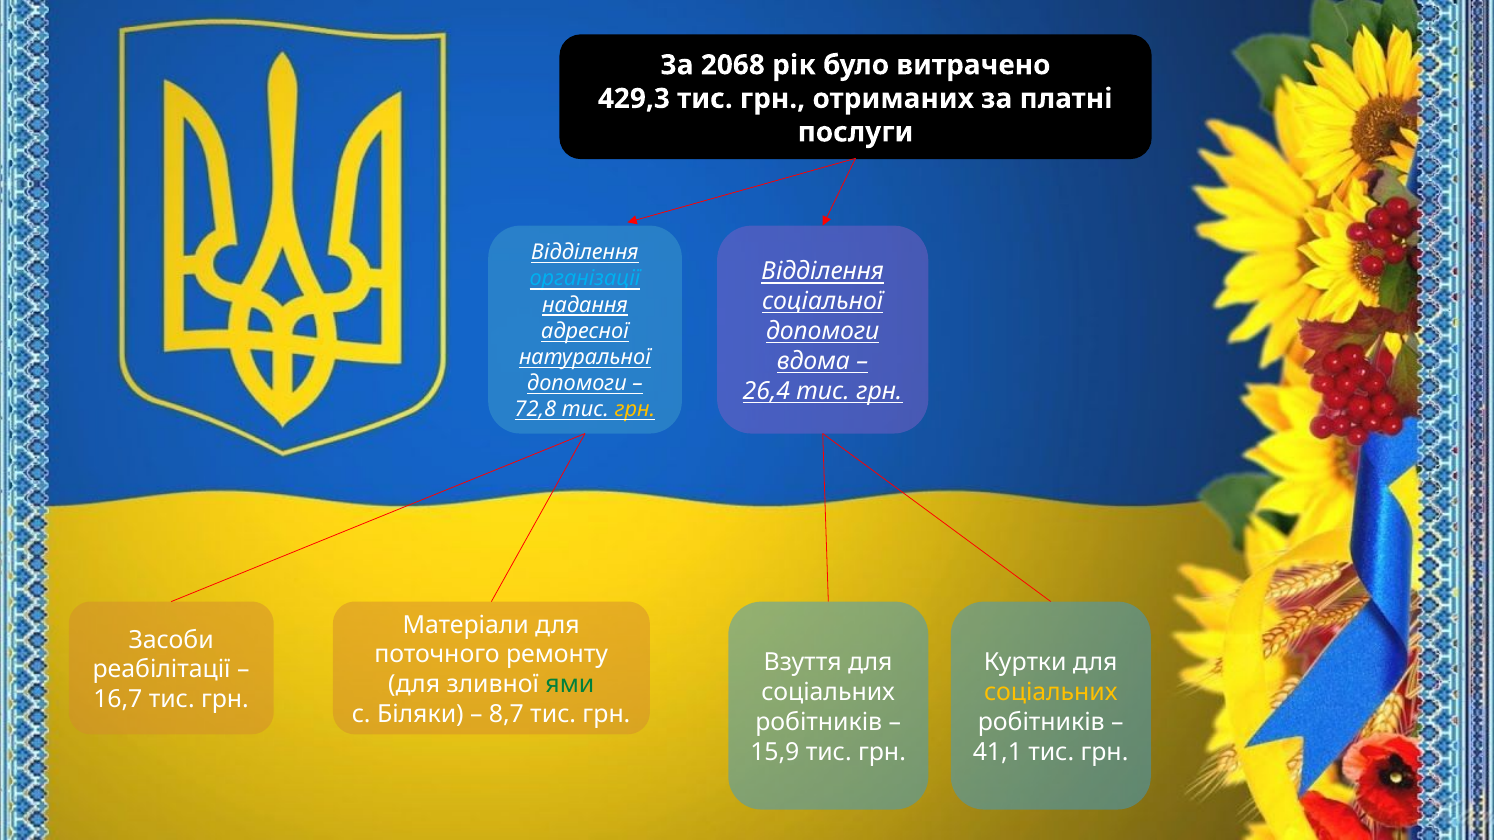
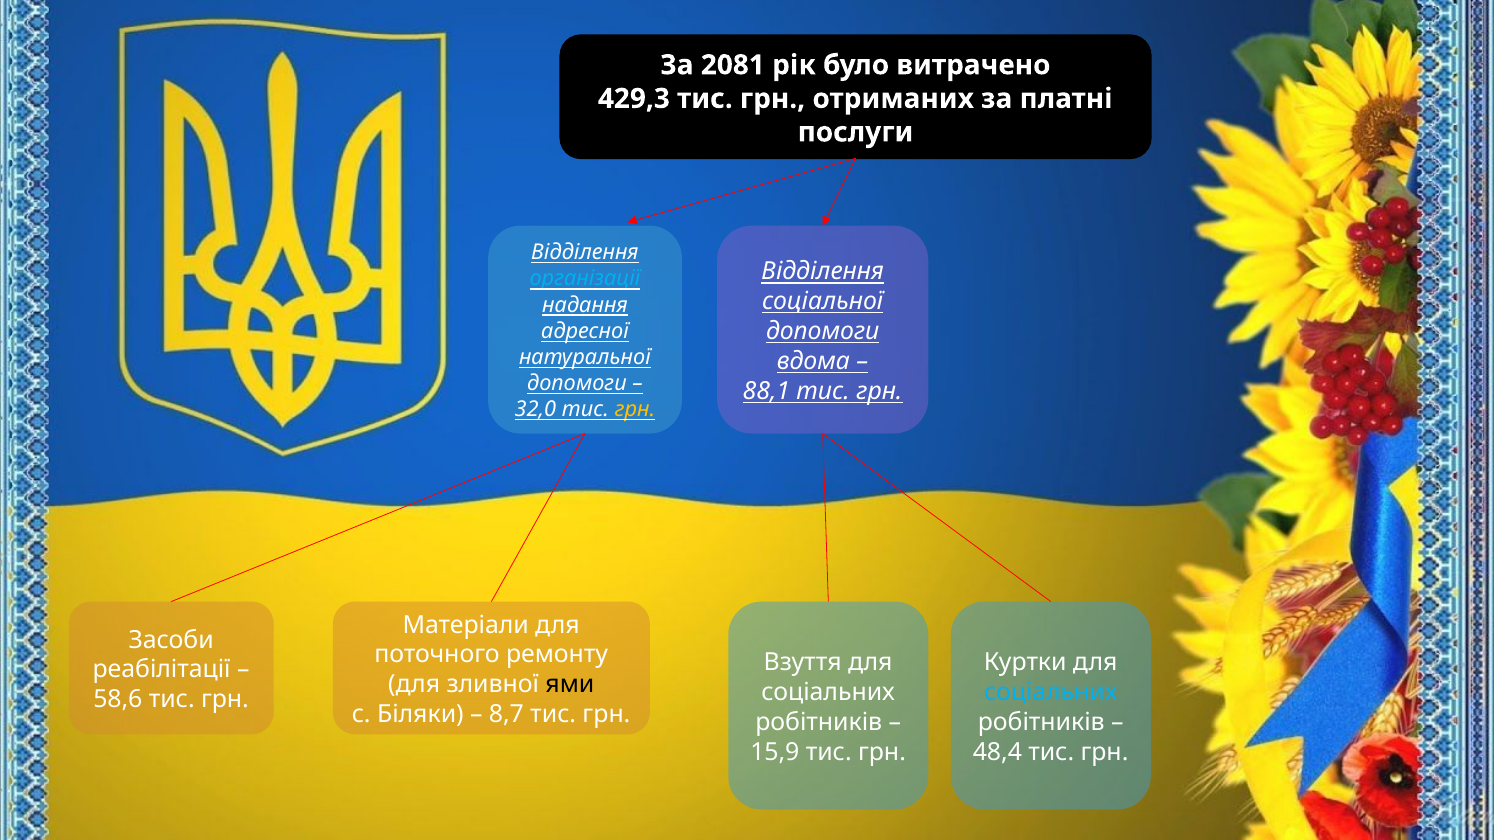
2068: 2068 -> 2081
26,4: 26,4 -> 88,1
72,8: 72,8 -> 32,0
ями colour: green -> black
соціальних at (1051, 693) colour: yellow -> light blue
16,7: 16,7 -> 58,6
41,1: 41,1 -> 48,4
